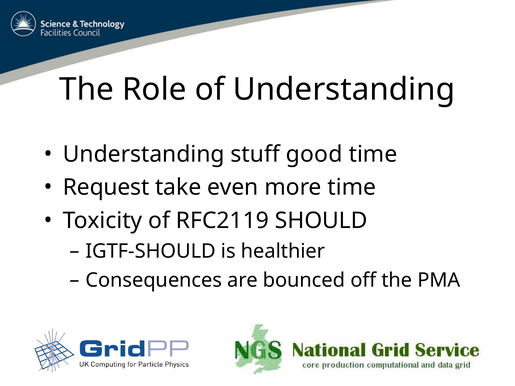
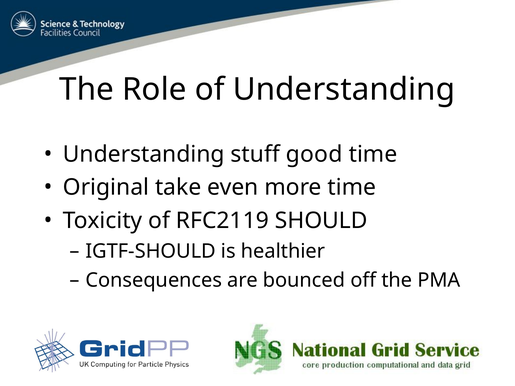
Request: Request -> Original
